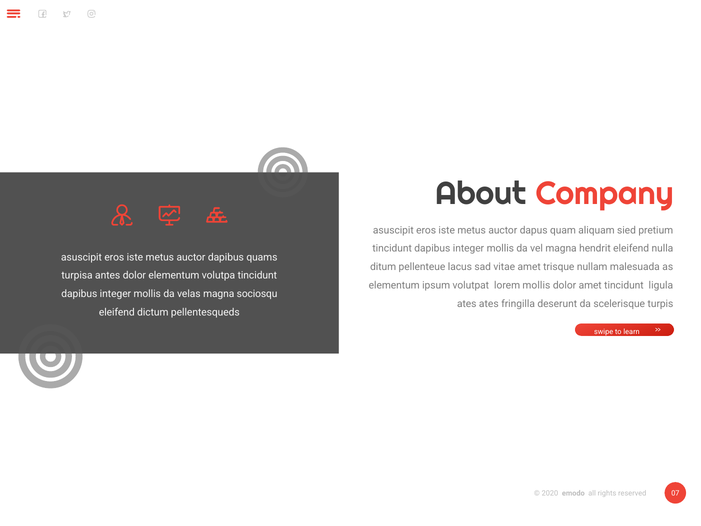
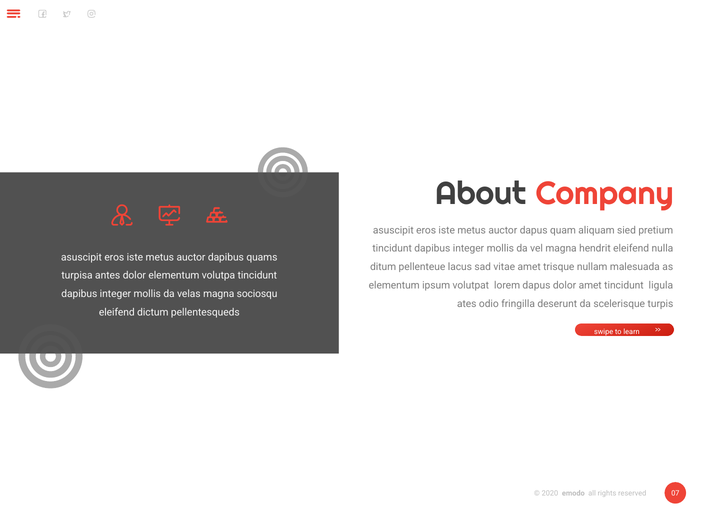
lorem mollis: mollis -> dapus
ates ates: ates -> odio
